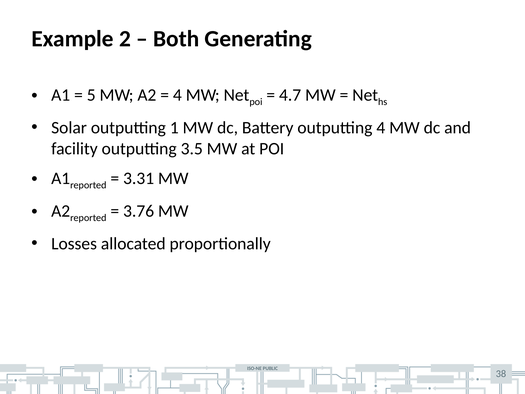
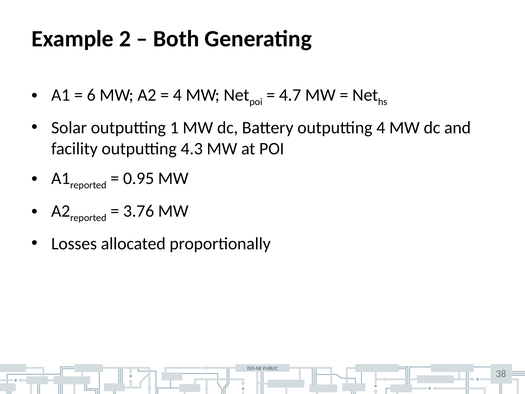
5: 5 -> 6
3.5: 3.5 -> 4.3
3.31: 3.31 -> 0.95
